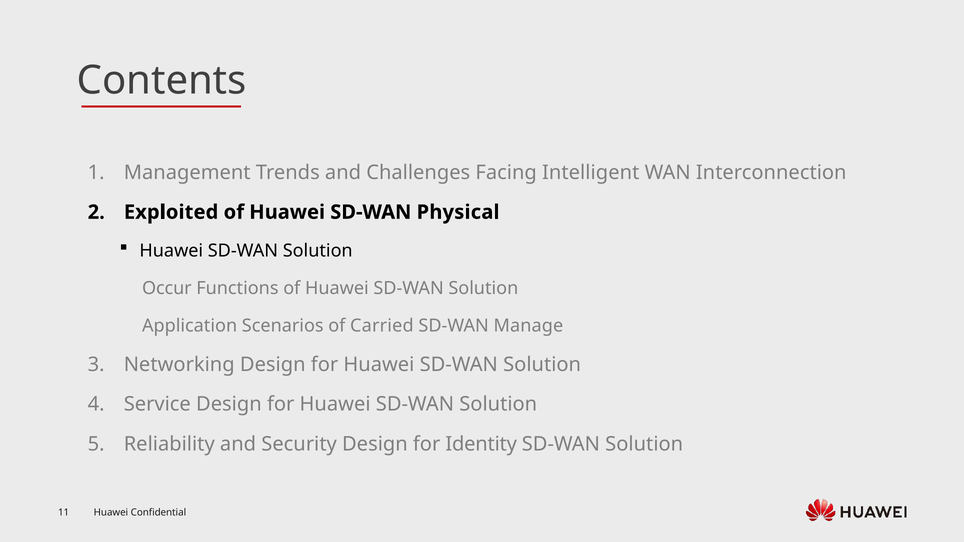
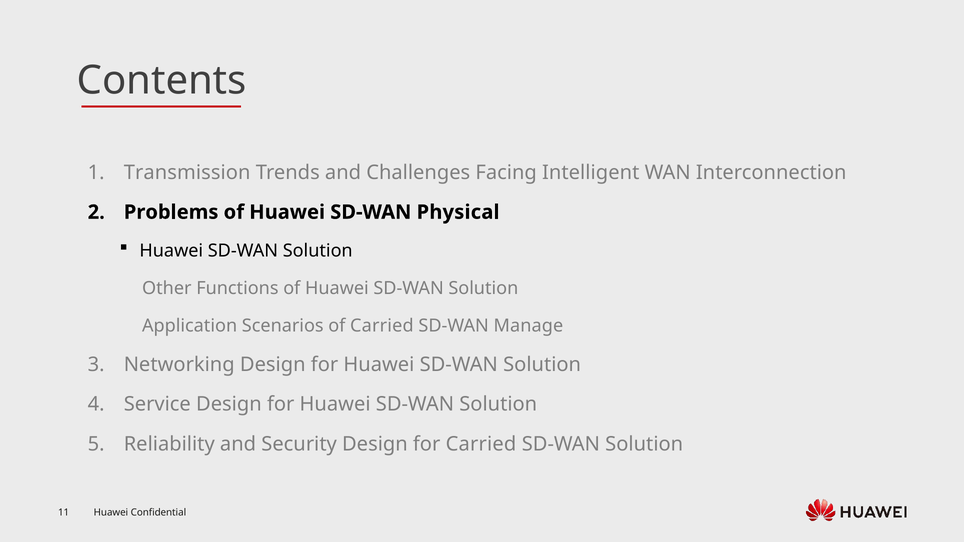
Management: Management -> Transmission
Exploited: Exploited -> Problems
Occur: Occur -> Other
for Identity: Identity -> Carried
